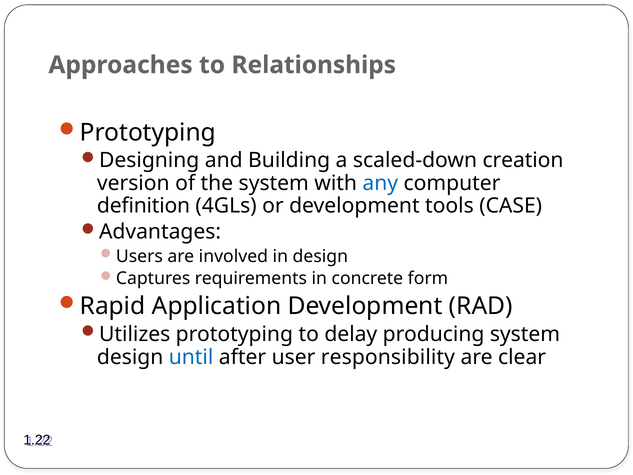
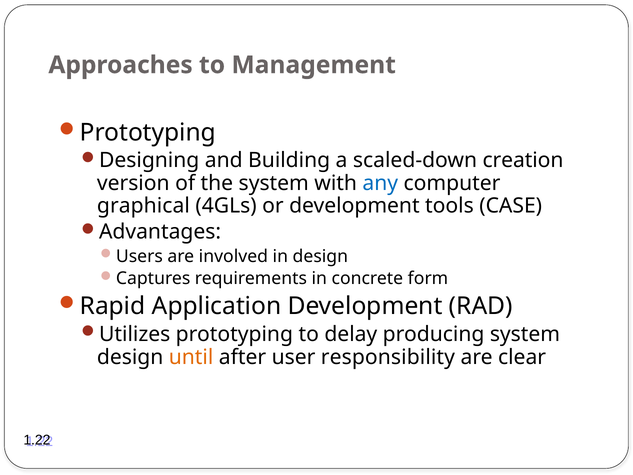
Relationships: Relationships -> Management
definition: definition -> graphical
until colour: blue -> orange
